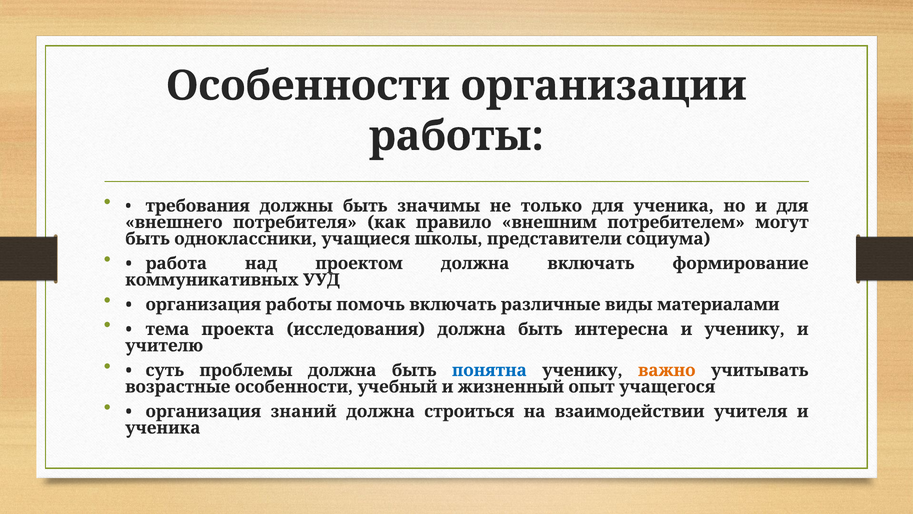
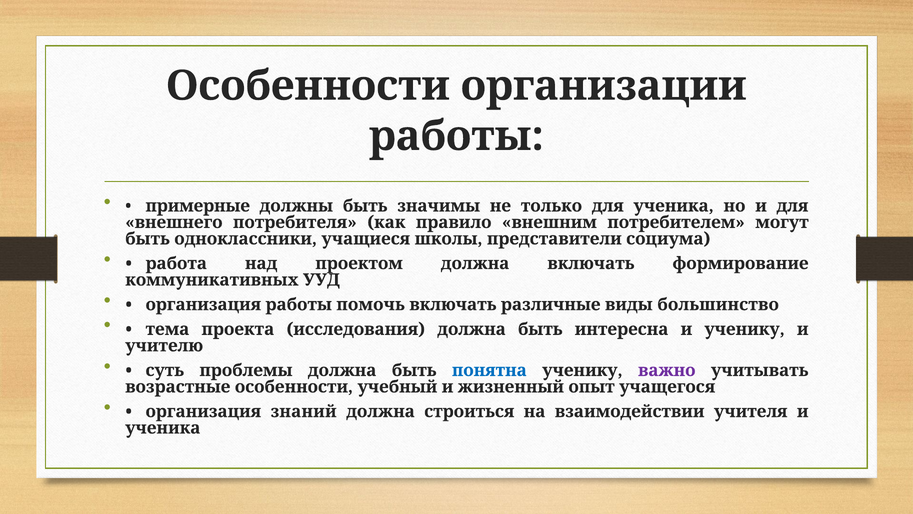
требования: требования -> примерные
материалами: материалами -> большинство
важно colour: orange -> purple
